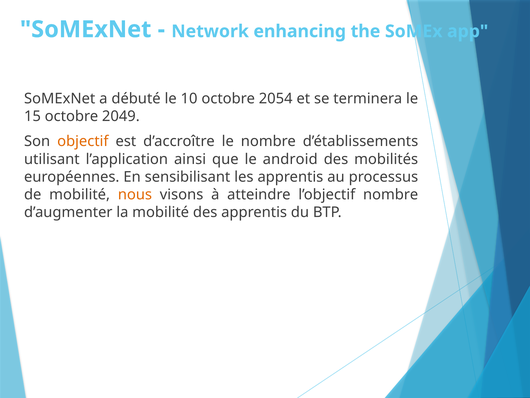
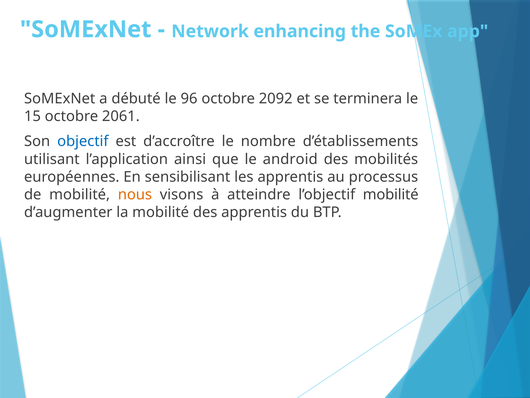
10: 10 -> 96
2054: 2054 -> 2092
2049: 2049 -> 2061
objectif colour: orange -> blue
l’objectif nombre: nombre -> mobilité
